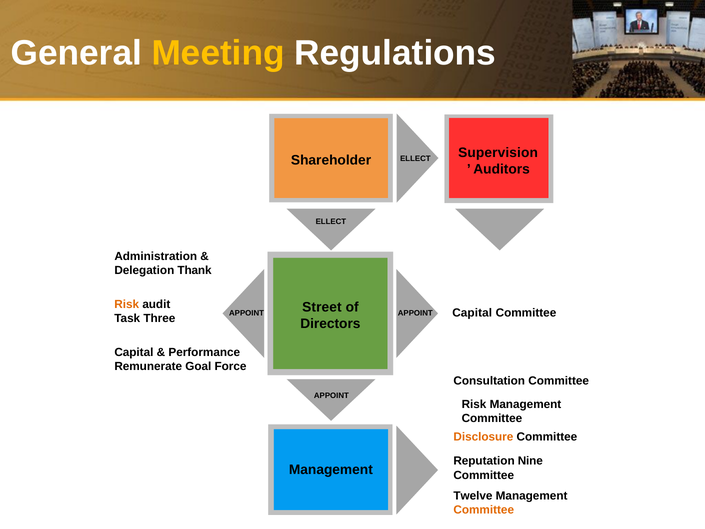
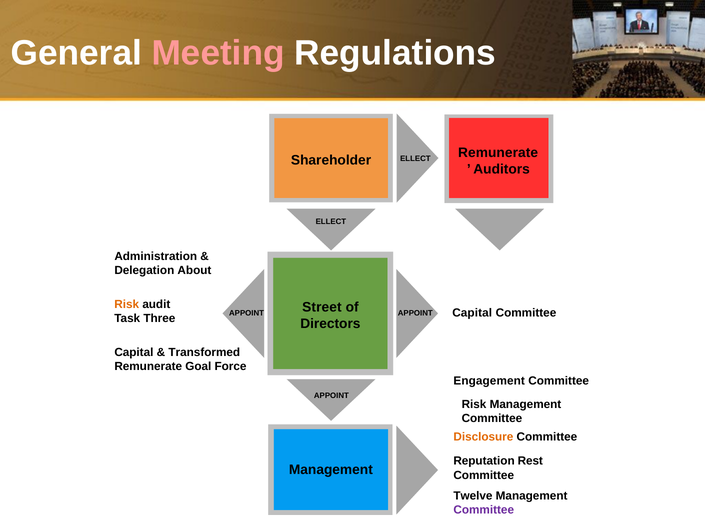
Meeting colour: yellow -> pink
Supervision at (498, 153): Supervision -> Remunerate
Thank: Thank -> About
Performance: Performance -> Transformed
Consultation: Consultation -> Engagement
Nine: Nine -> Rest
Committee at (484, 510) colour: orange -> purple
